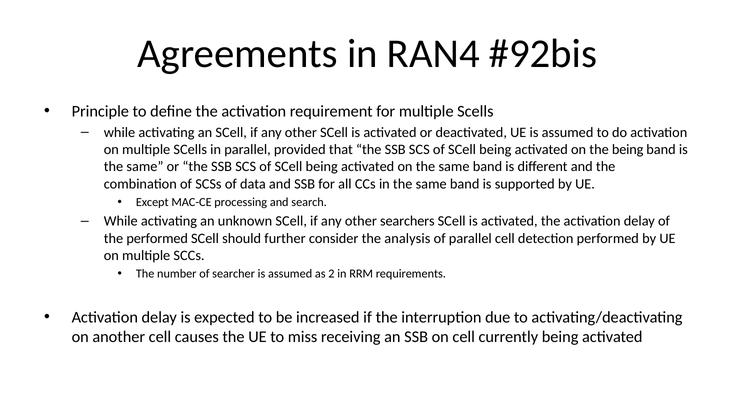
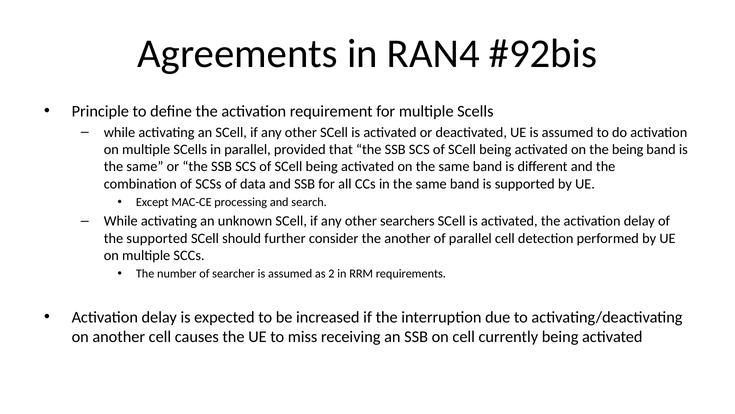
the performed: performed -> supported
the analysis: analysis -> another
